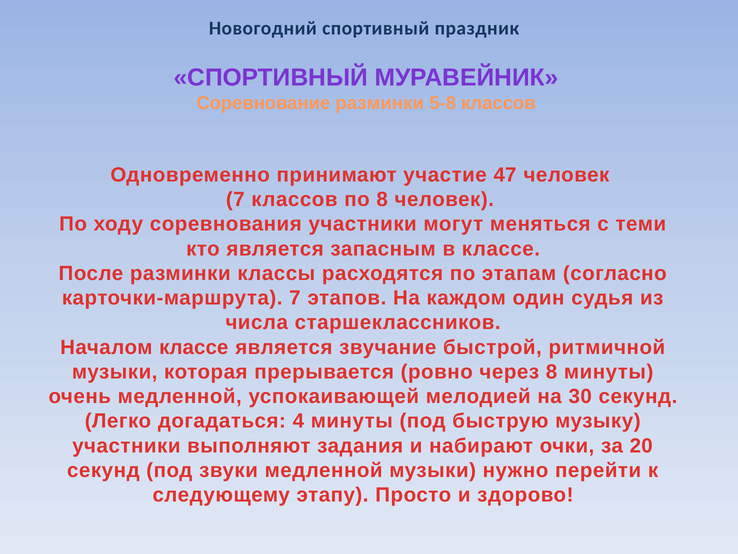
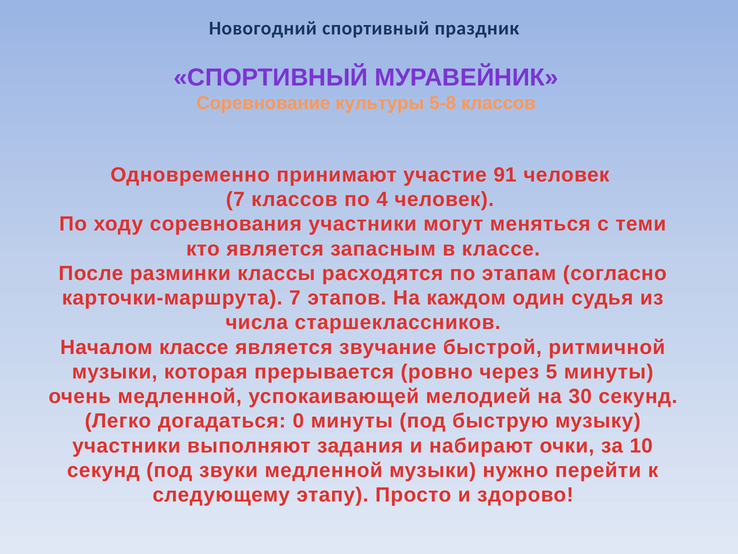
Соревнование разминки: разминки -> культуры
47: 47 -> 91
по 8: 8 -> 4
через 8: 8 -> 5
4: 4 -> 0
20: 20 -> 10
